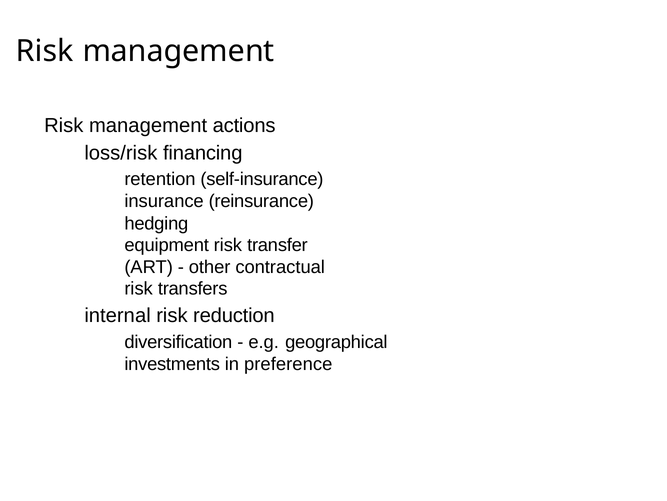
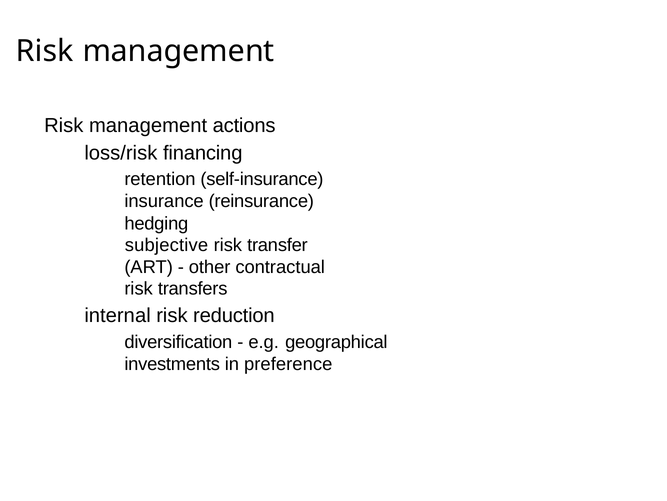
equipment: equipment -> subjective
